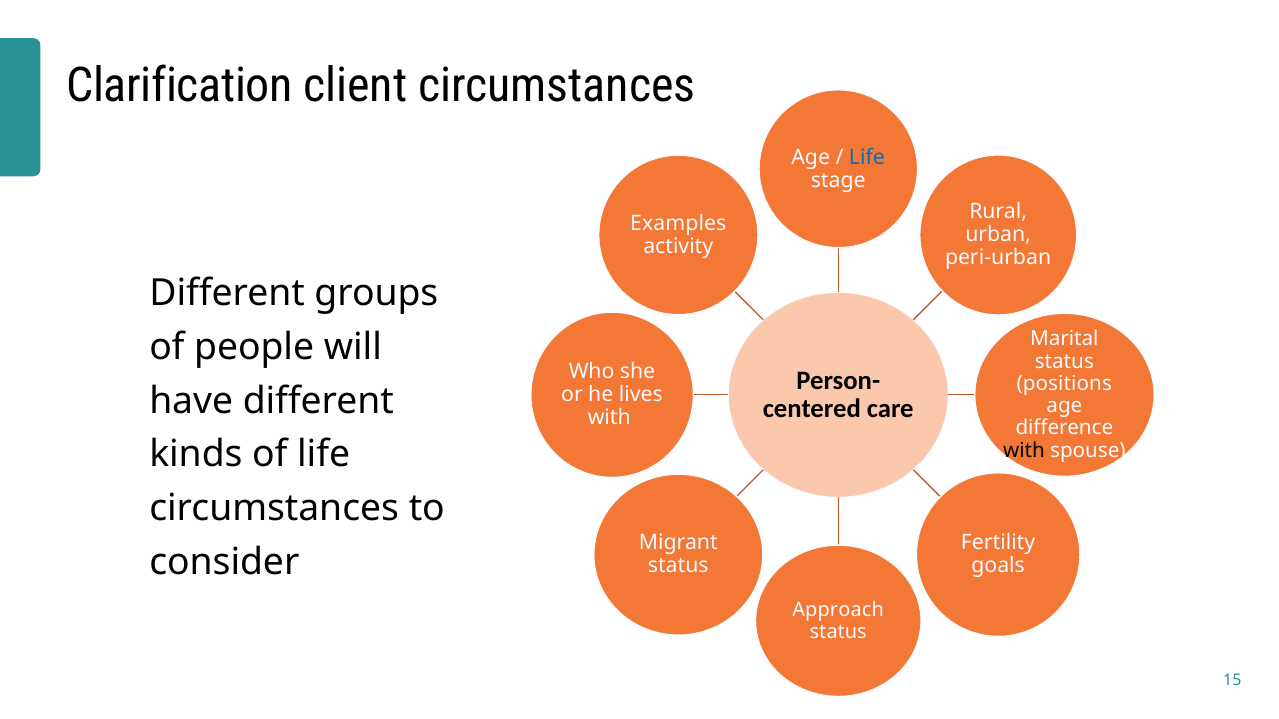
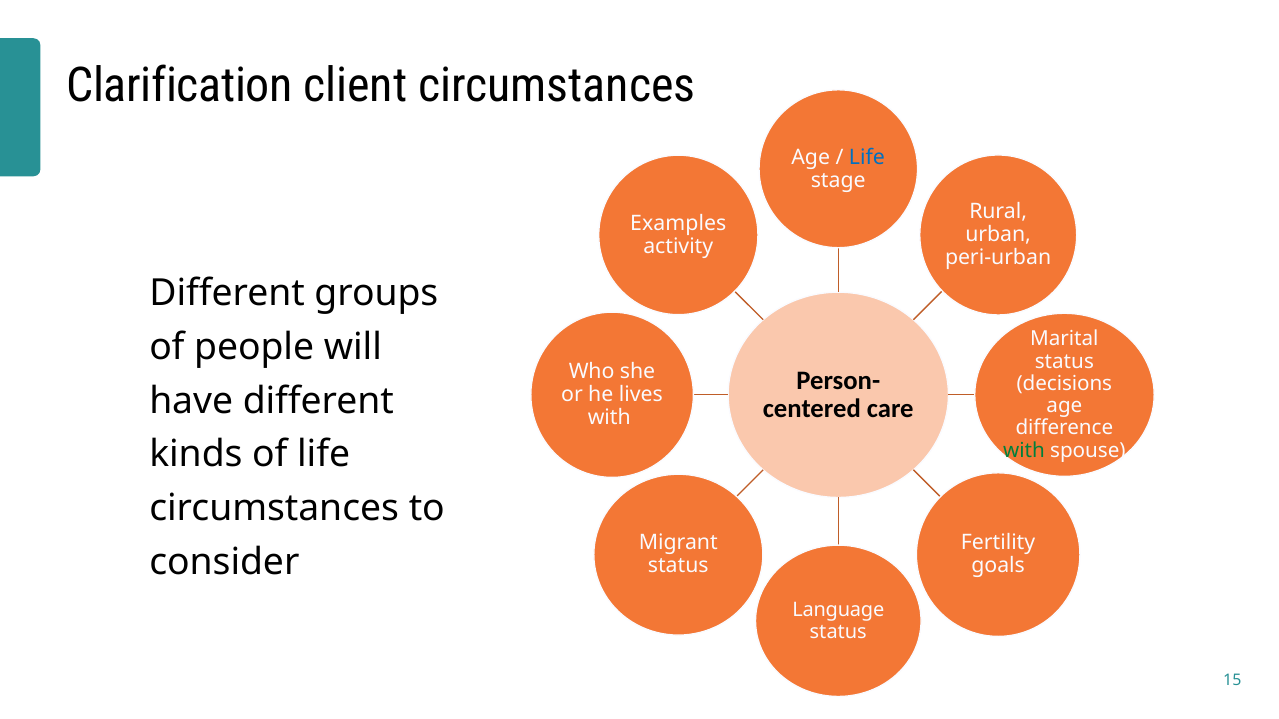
positions: positions -> decisions
with at (1024, 451) colour: black -> green
Approach: Approach -> Language
